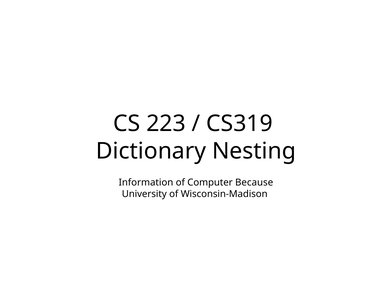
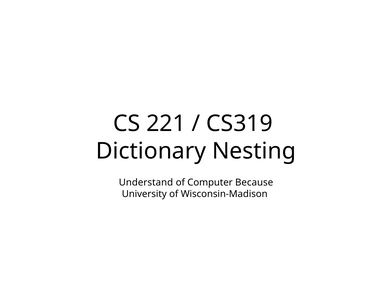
223: 223 -> 221
Information: Information -> Understand
